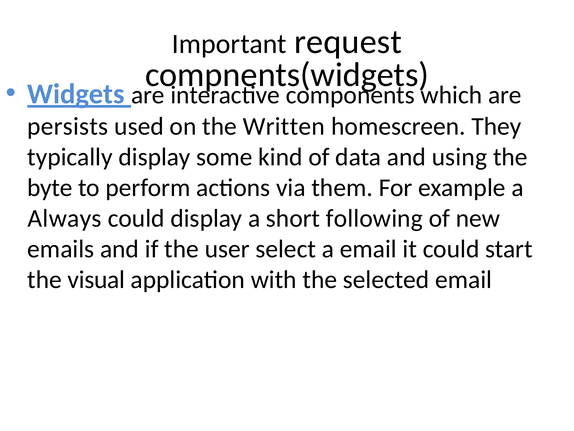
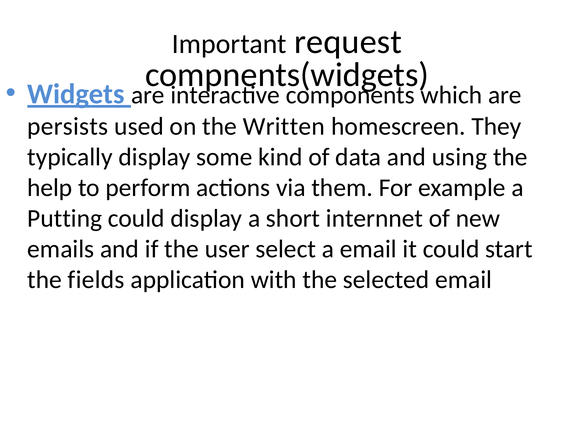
byte: byte -> help
Always: Always -> Putting
following: following -> internnet
visual: visual -> fields
